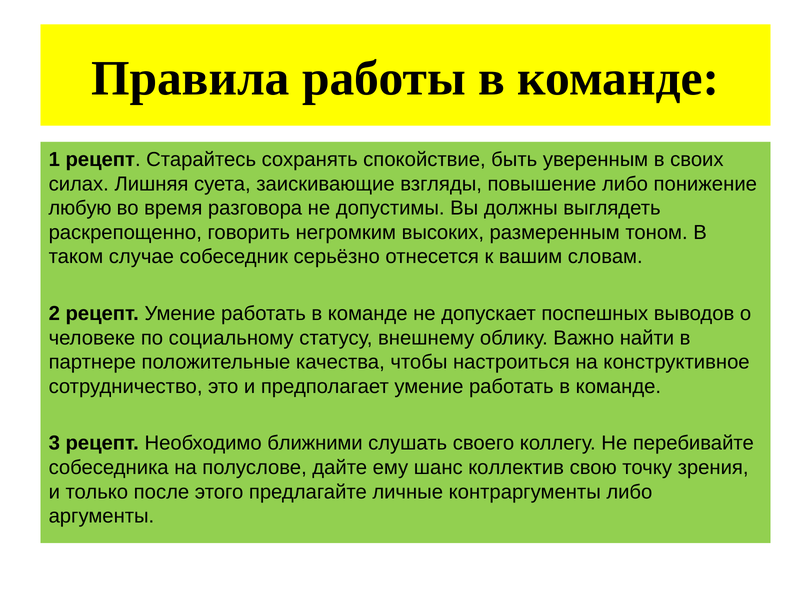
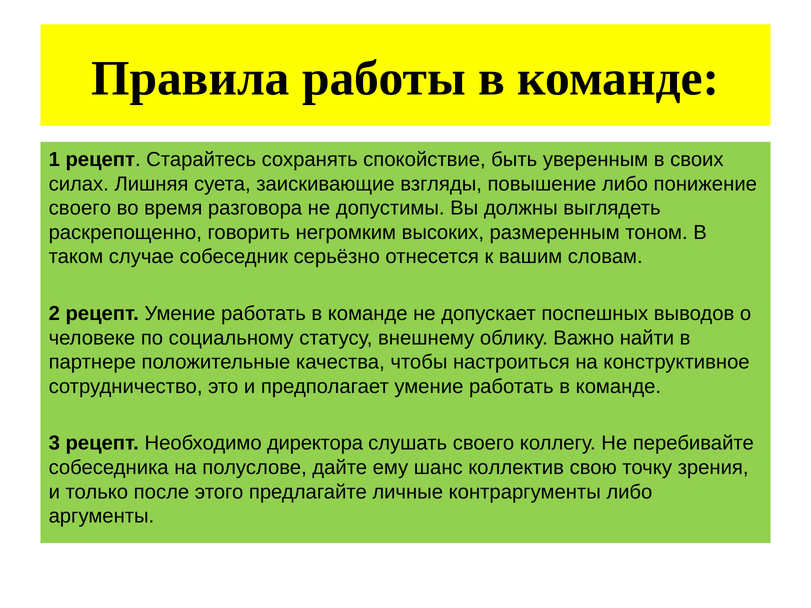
любую at (80, 208): любую -> своего
ближними: ближними -> директора
